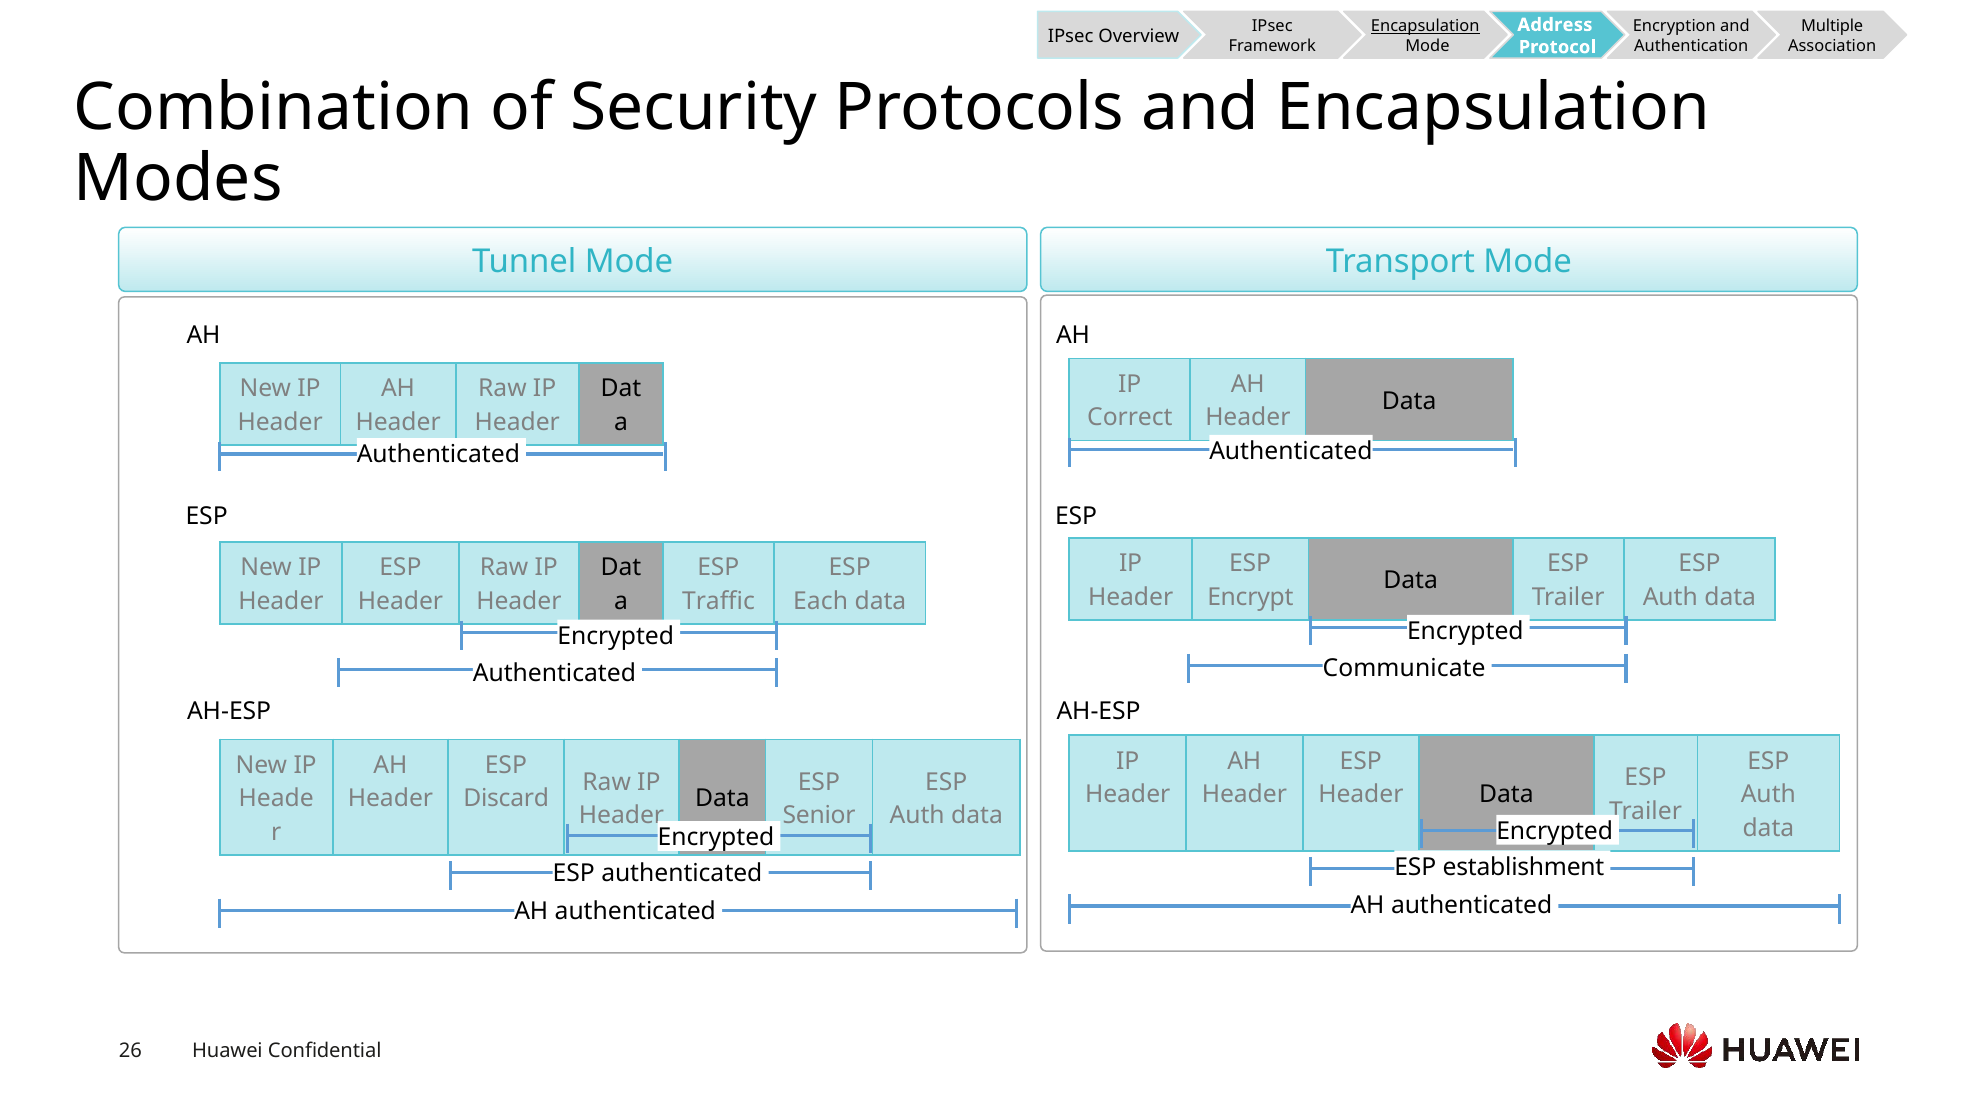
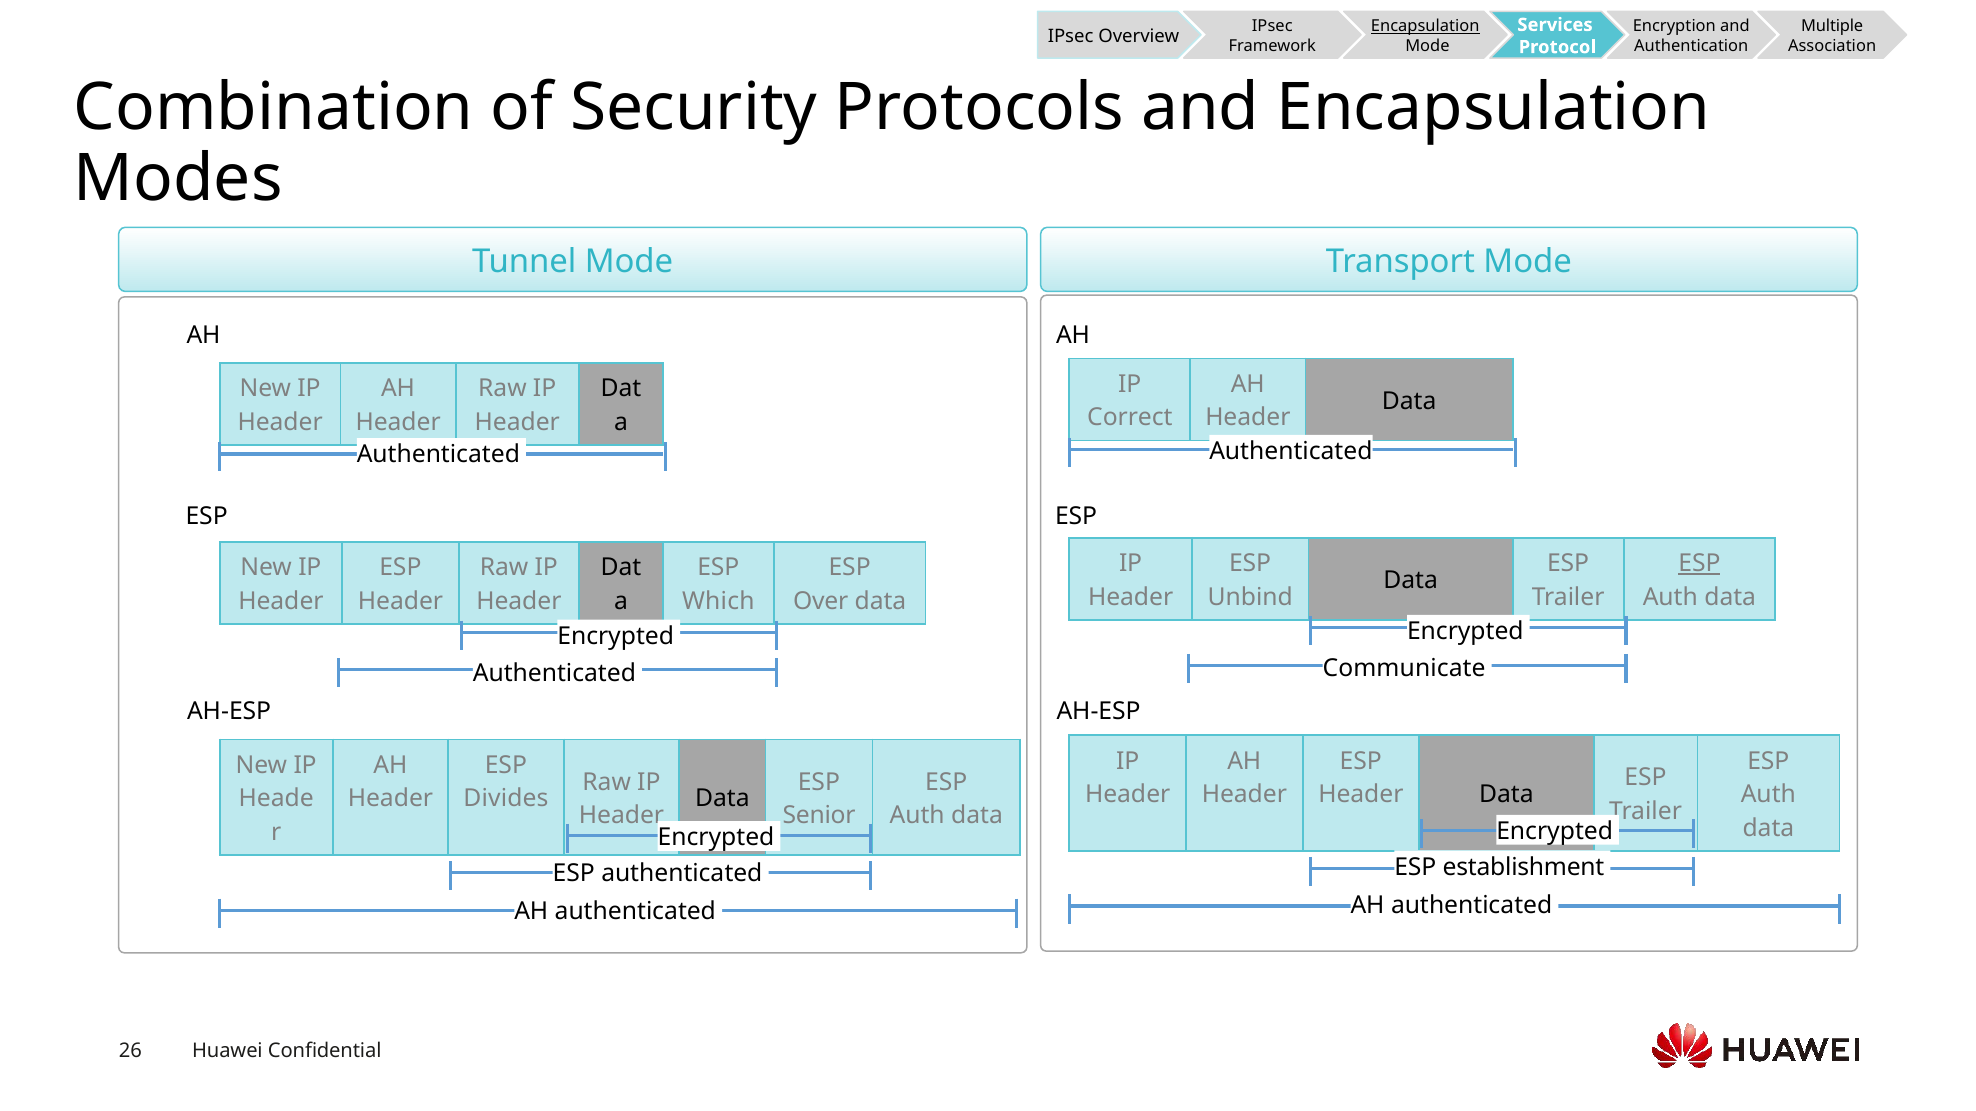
Address: Address -> Services
ESP at (1699, 564) underline: none -> present
Encrypt: Encrypt -> Unbind
Traffic: Traffic -> Which
Each: Each -> Over
Discard: Discard -> Divides
